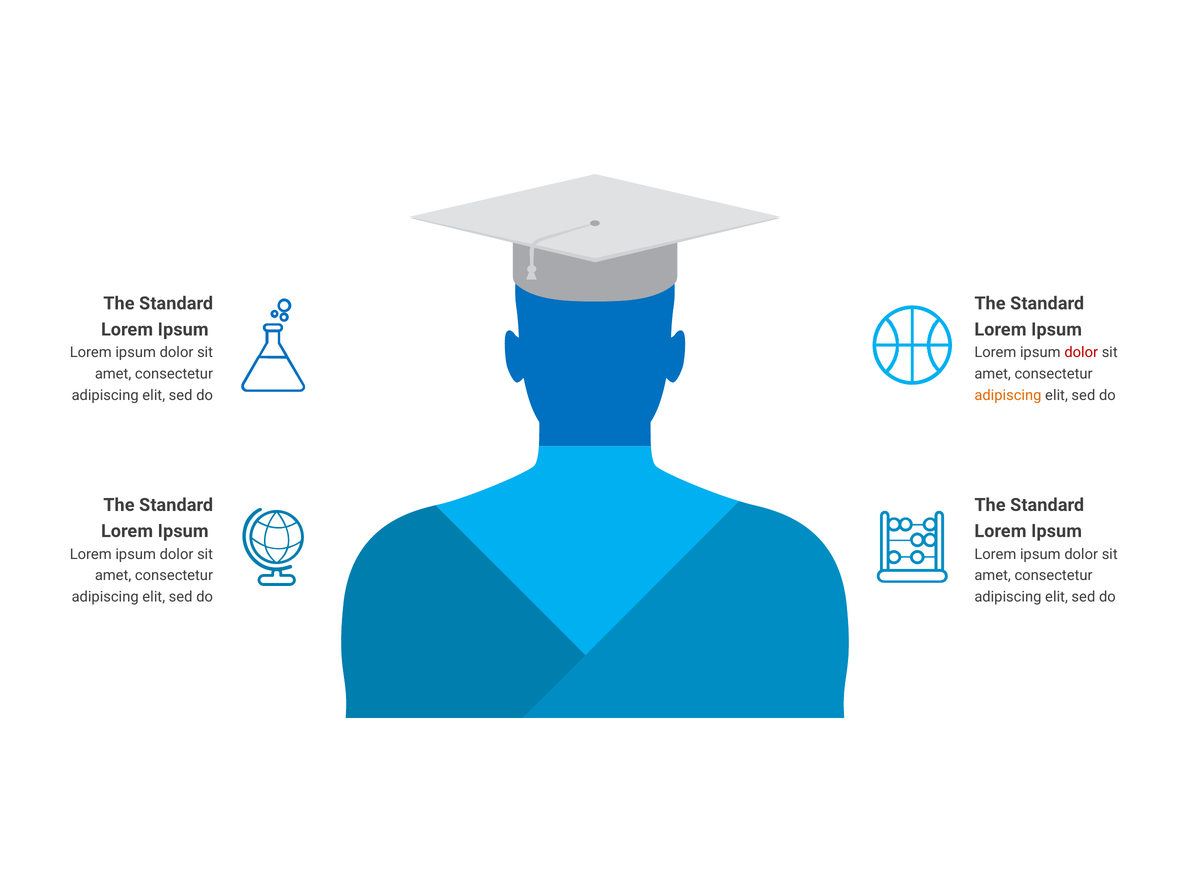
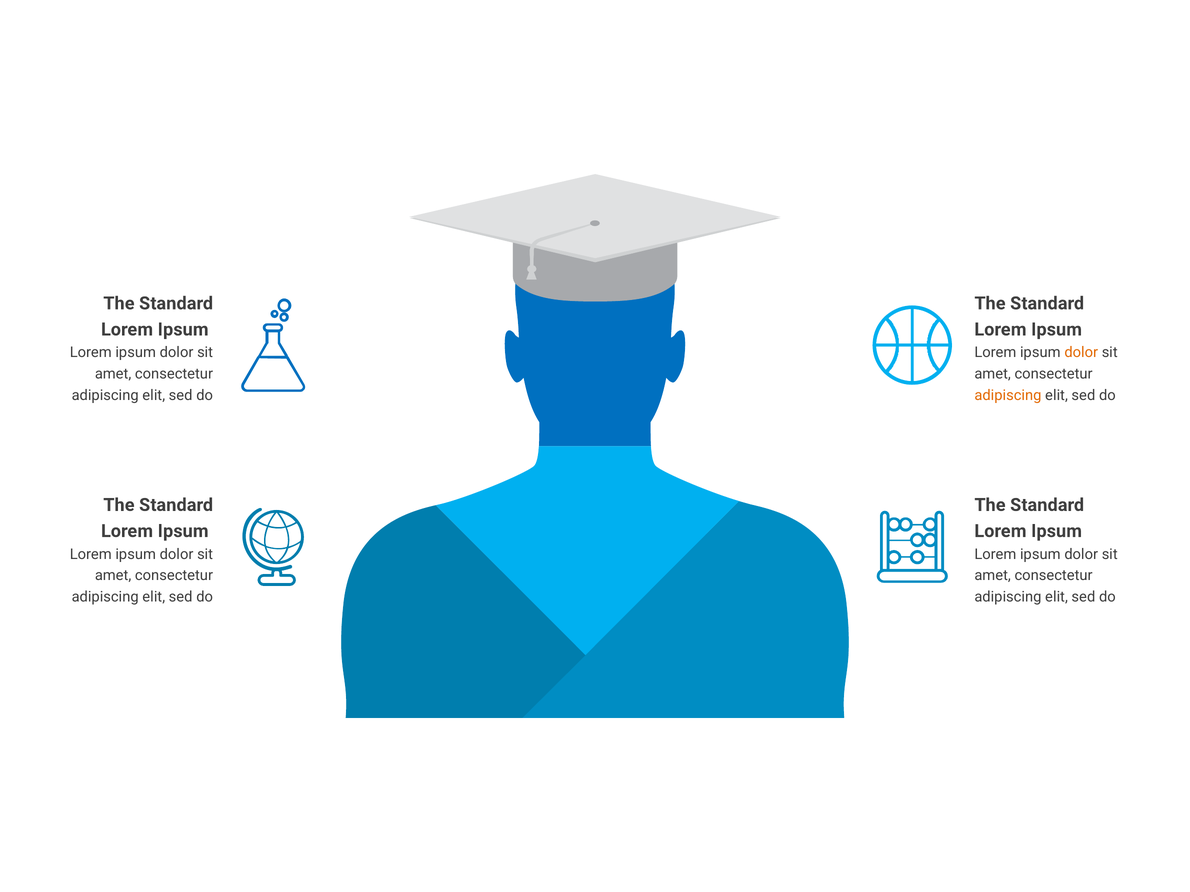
dolor at (1081, 353) colour: red -> orange
